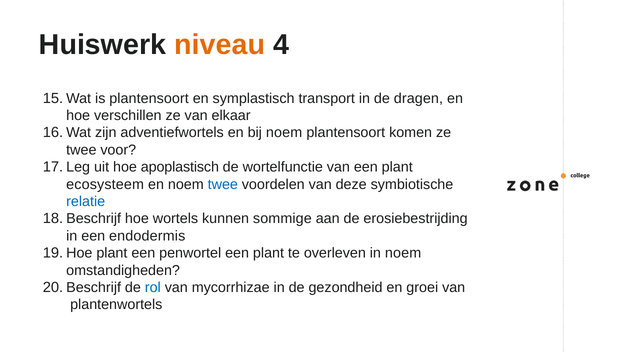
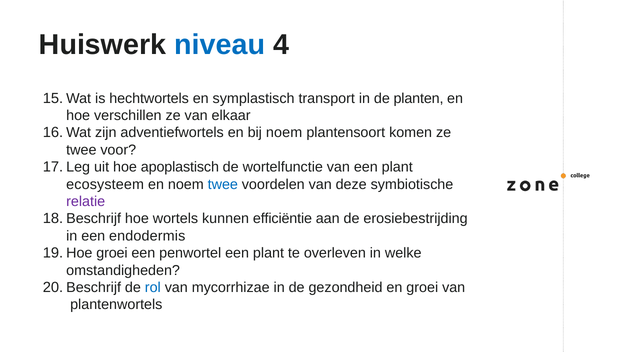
niveau colour: orange -> blue
is plantensoort: plantensoort -> hechtwortels
dragen: dragen -> planten
relatie colour: blue -> purple
sommige: sommige -> efficiëntie
plant at (112, 253): plant -> groei
in noem: noem -> welke
